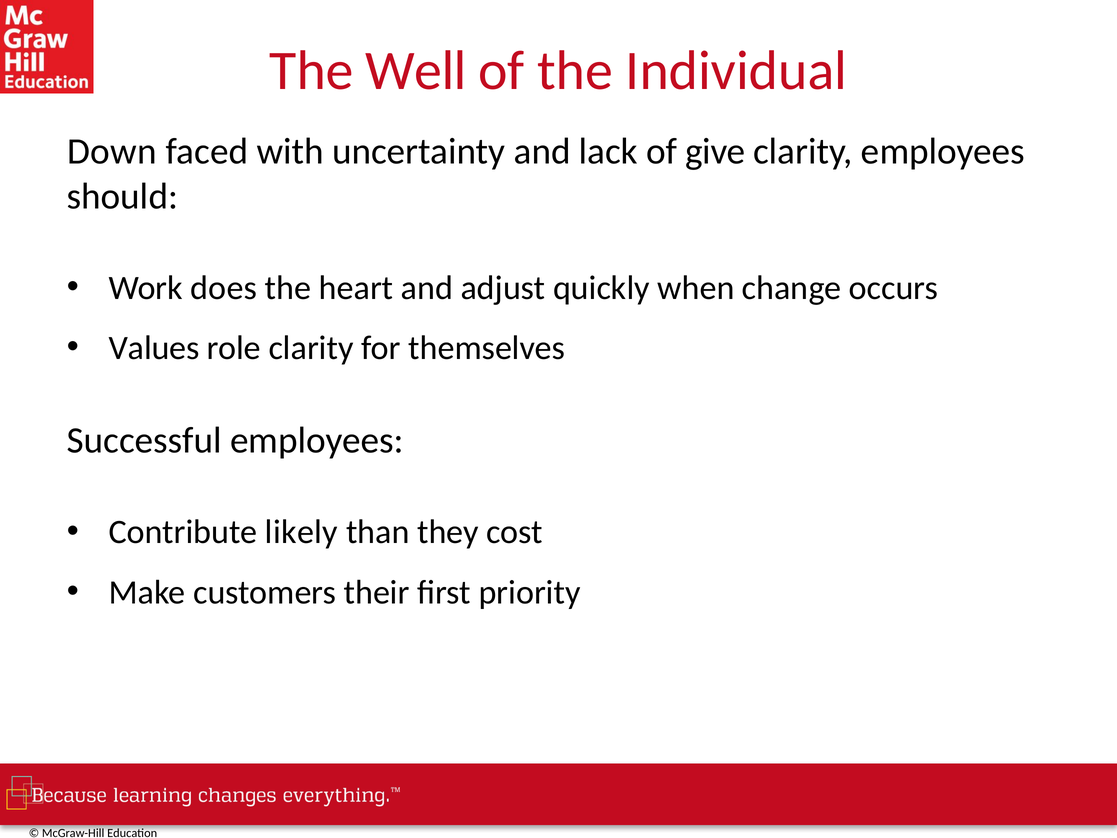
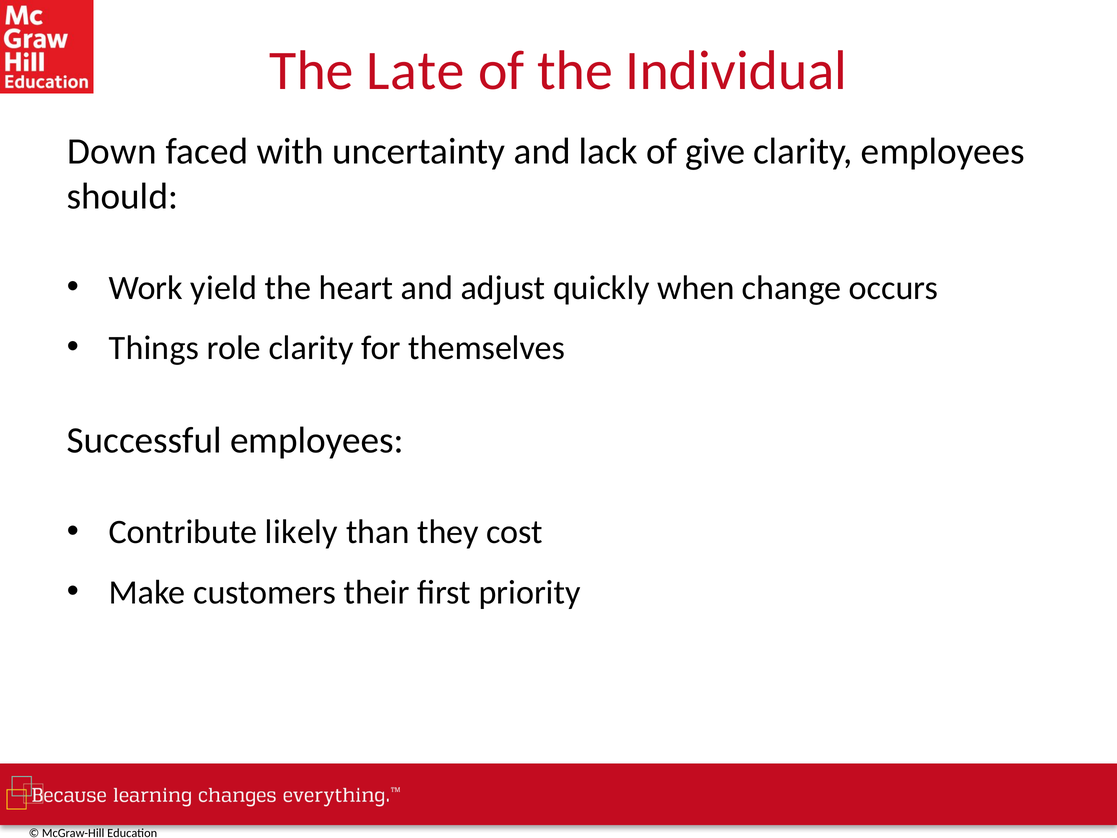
Well: Well -> Late
does: does -> yield
Values: Values -> Things
